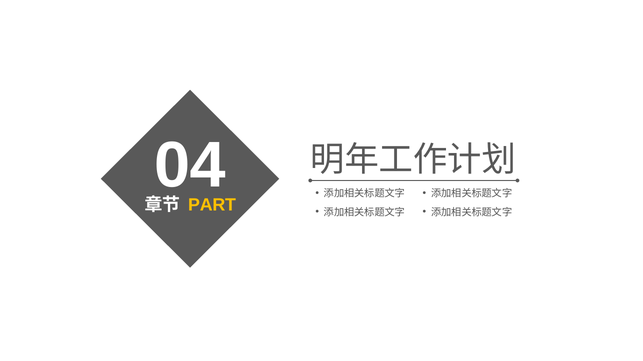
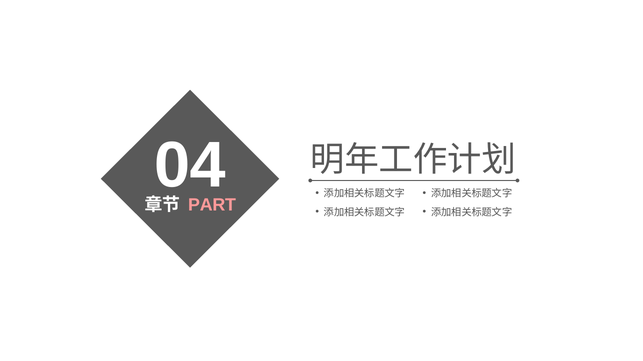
PART colour: yellow -> pink
